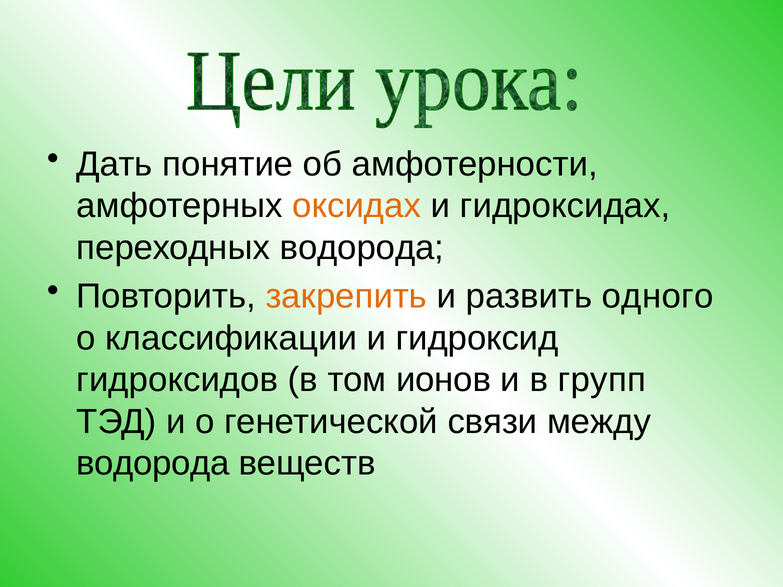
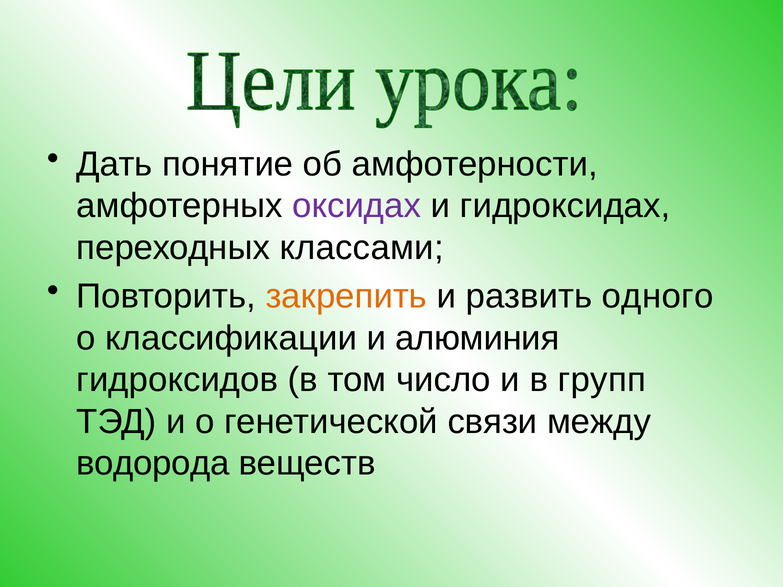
оксидах colour: orange -> purple
переходных водорода: водорода -> классами
гидроксид: гидроксид -> алюминия
ионов: ионов -> число
